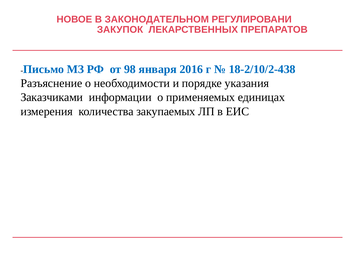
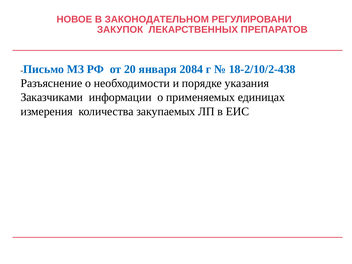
98: 98 -> 20
2016: 2016 -> 2084
